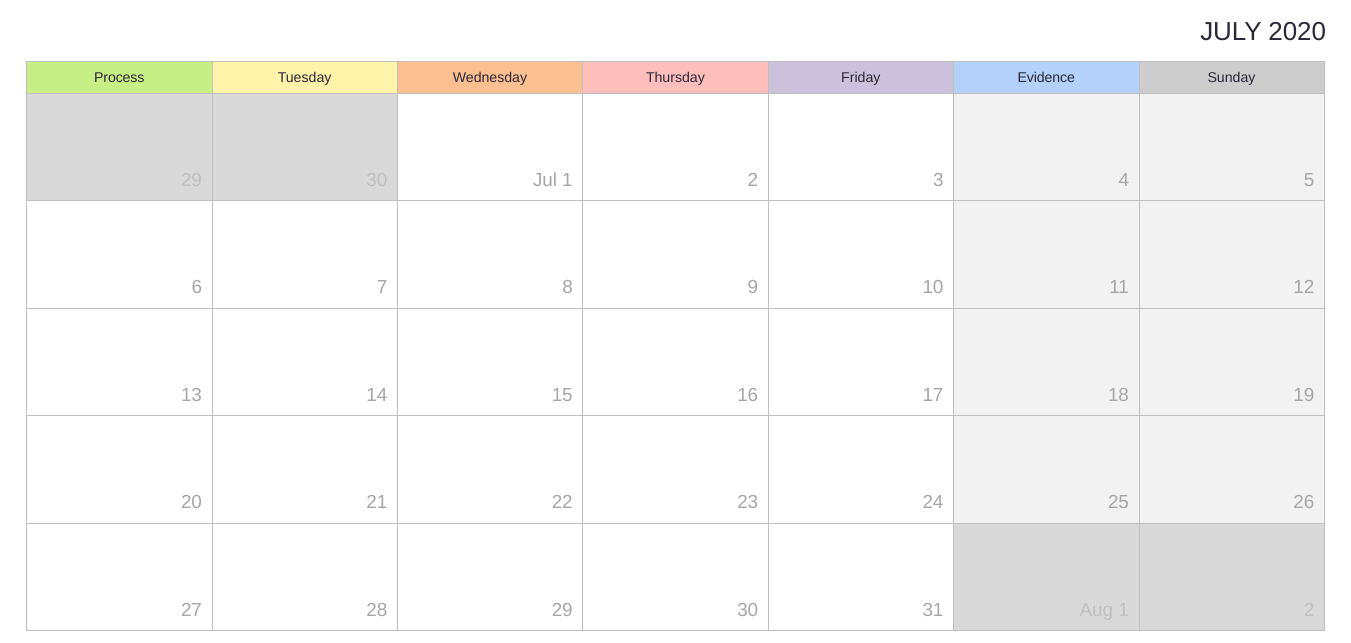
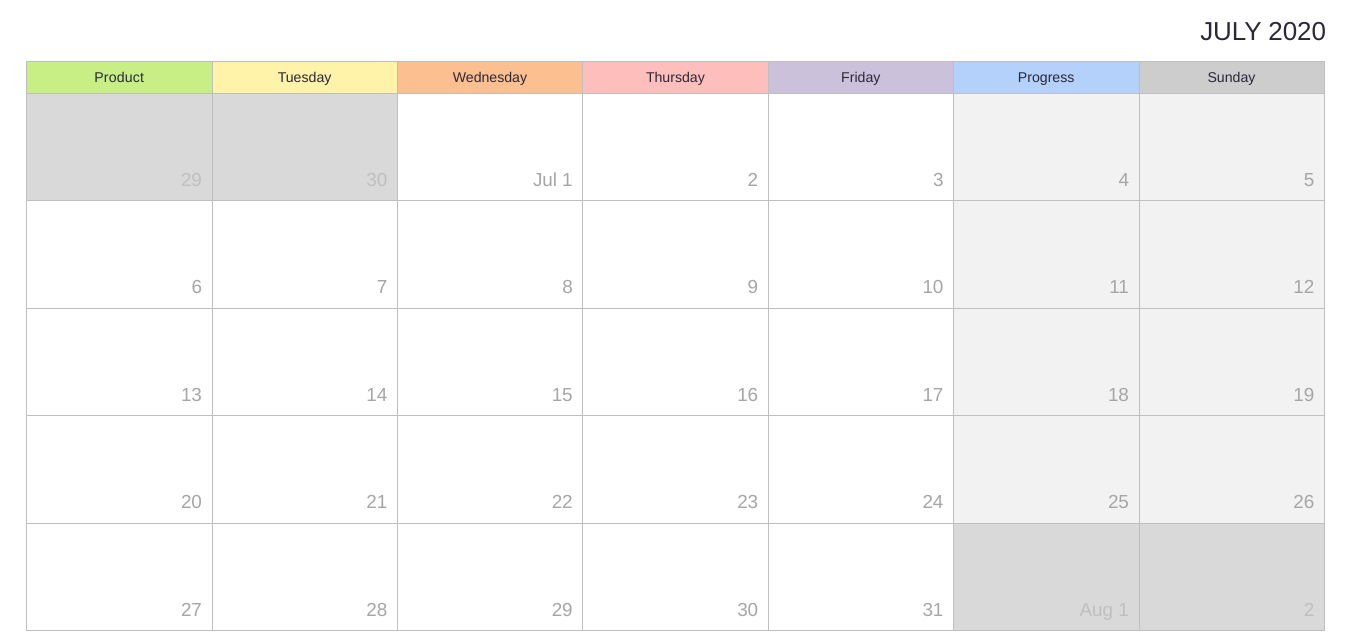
Process: Process -> Product
Evidence: Evidence -> Progress
